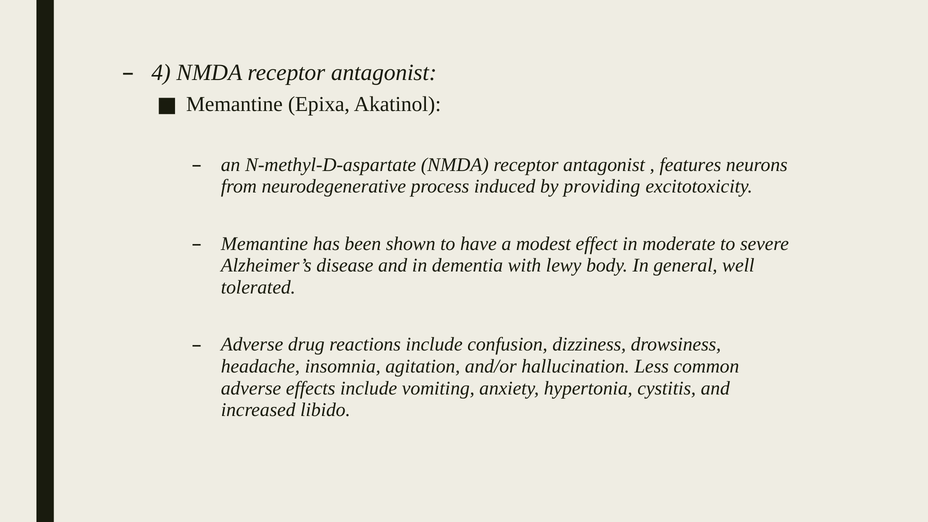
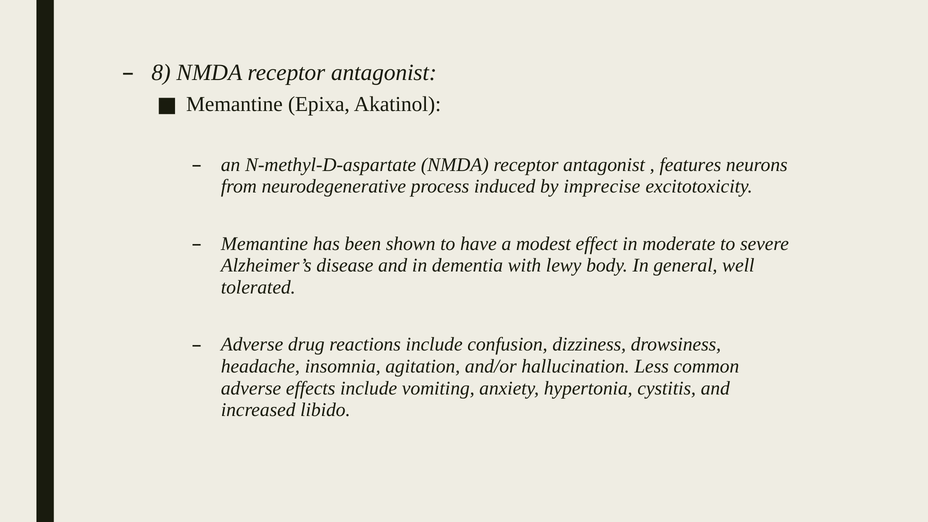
4: 4 -> 8
providing: providing -> imprecise
